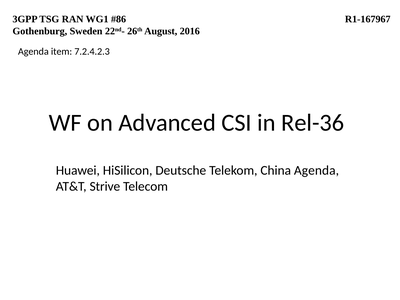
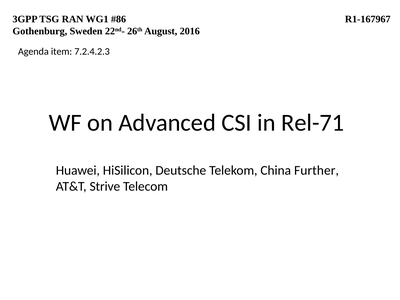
Rel-36: Rel-36 -> Rel-71
China Agenda: Agenda -> Further
